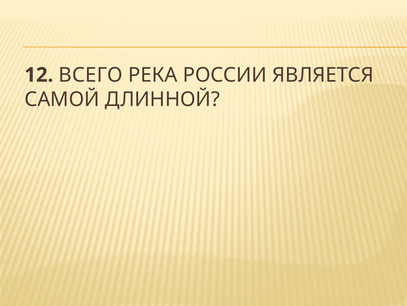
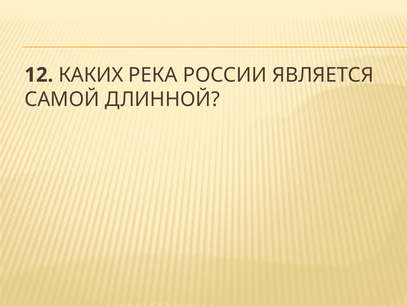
ВСЕГО: ВСЕГО -> КАКИХ
